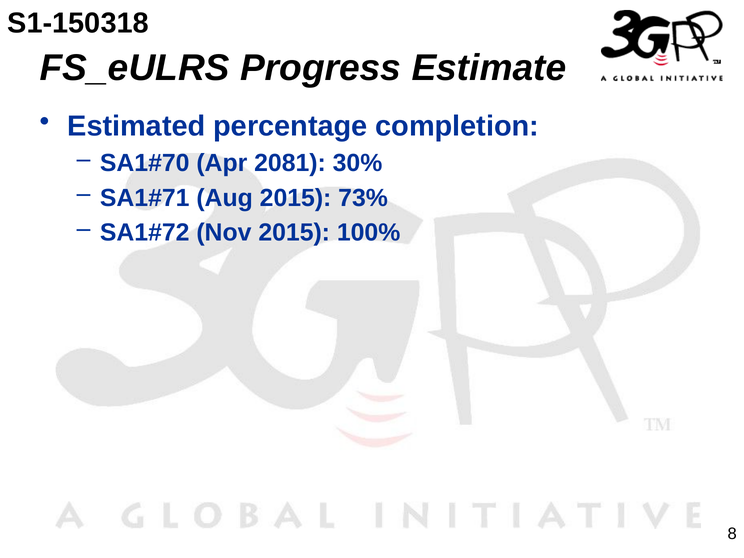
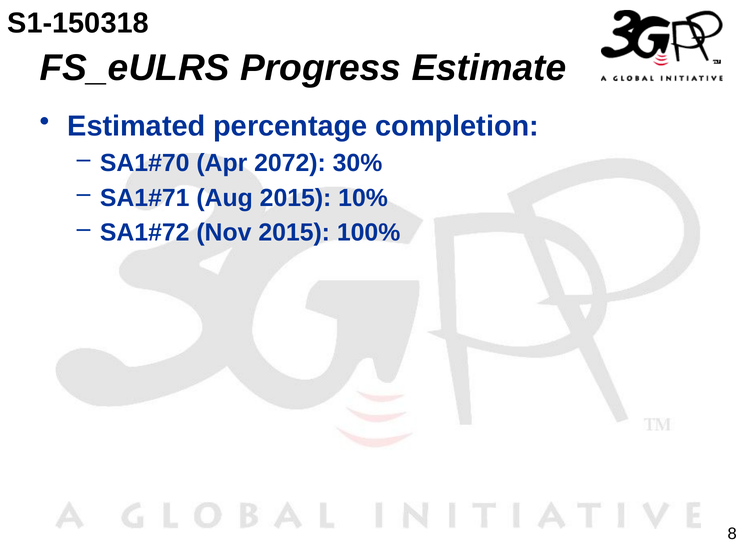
2081: 2081 -> 2072
73%: 73% -> 10%
